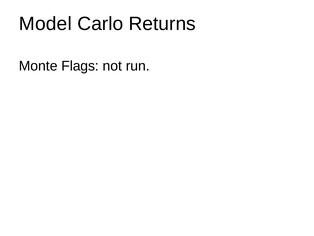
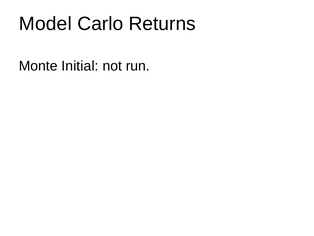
Flags: Flags -> Initial
